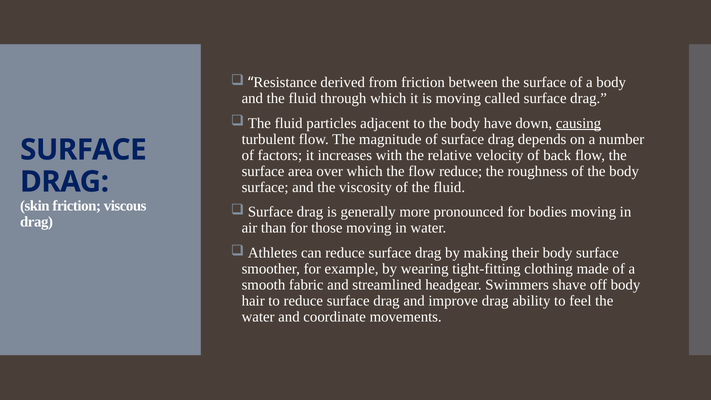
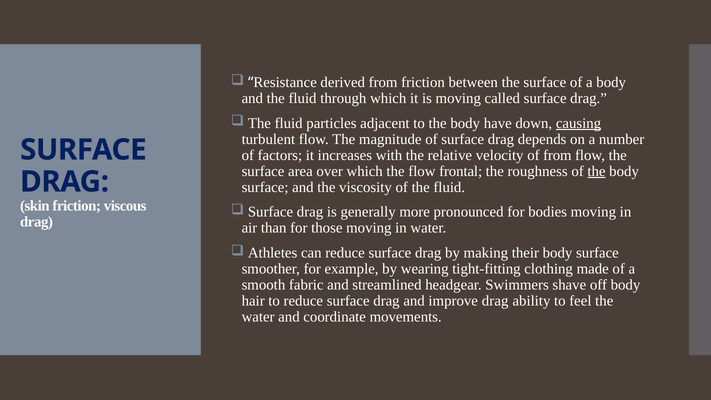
of back: back -> from
flow reduce: reduce -> frontal
the at (596, 171) underline: none -> present
